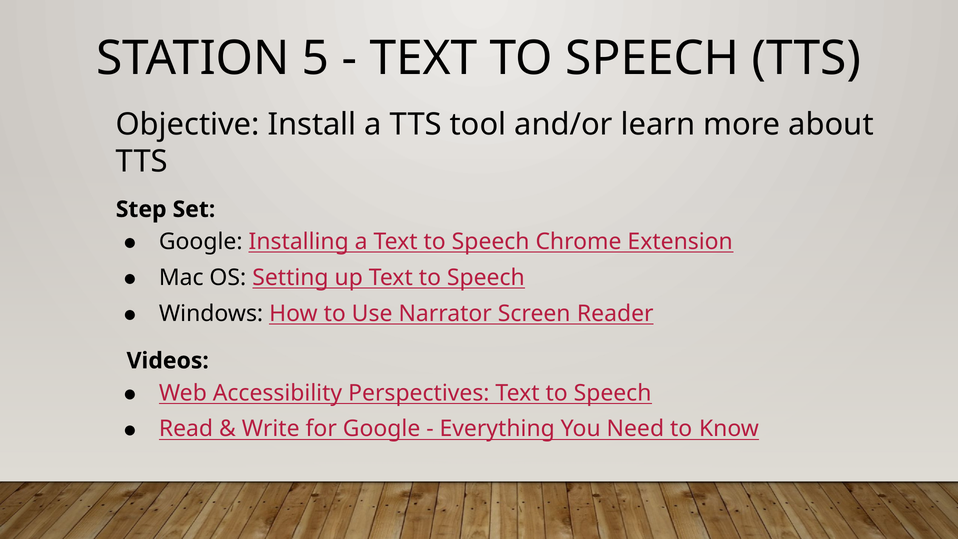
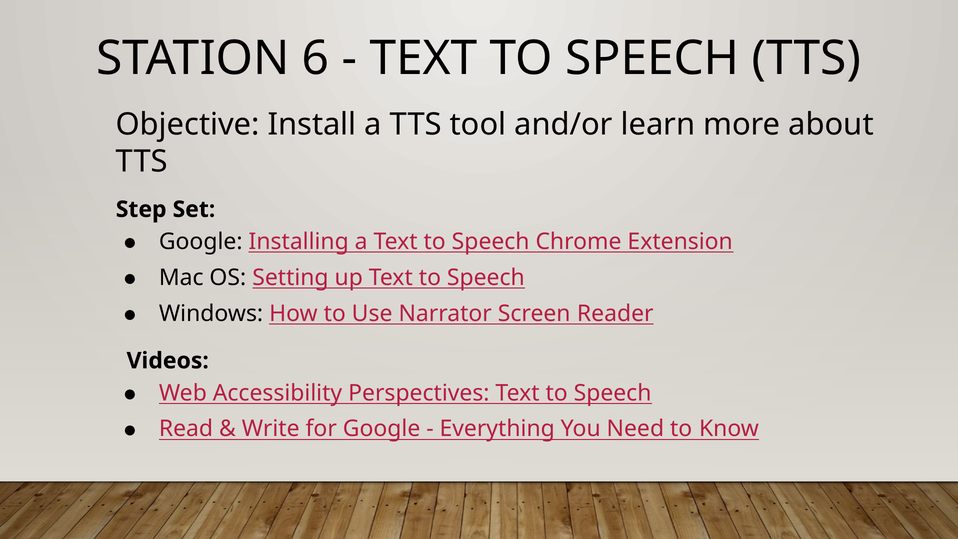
5: 5 -> 6
